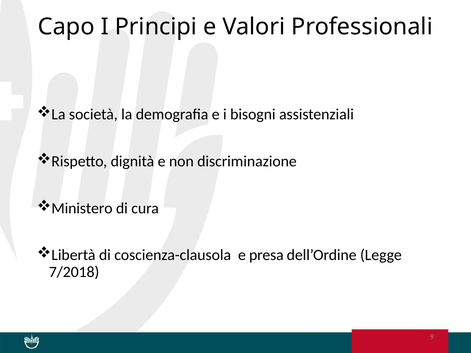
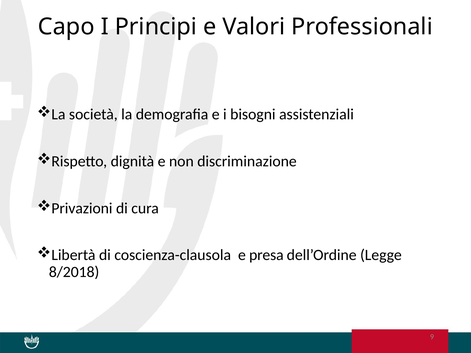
Ministero: Ministero -> Privazioni
7/2018: 7/2018 -> 8/2018
